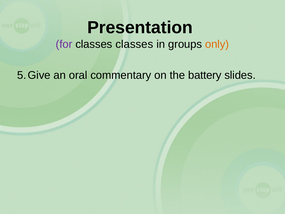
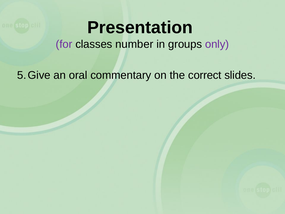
classes classes: classes -> number
only colour: orange -> purple
battery: battery -> correct
